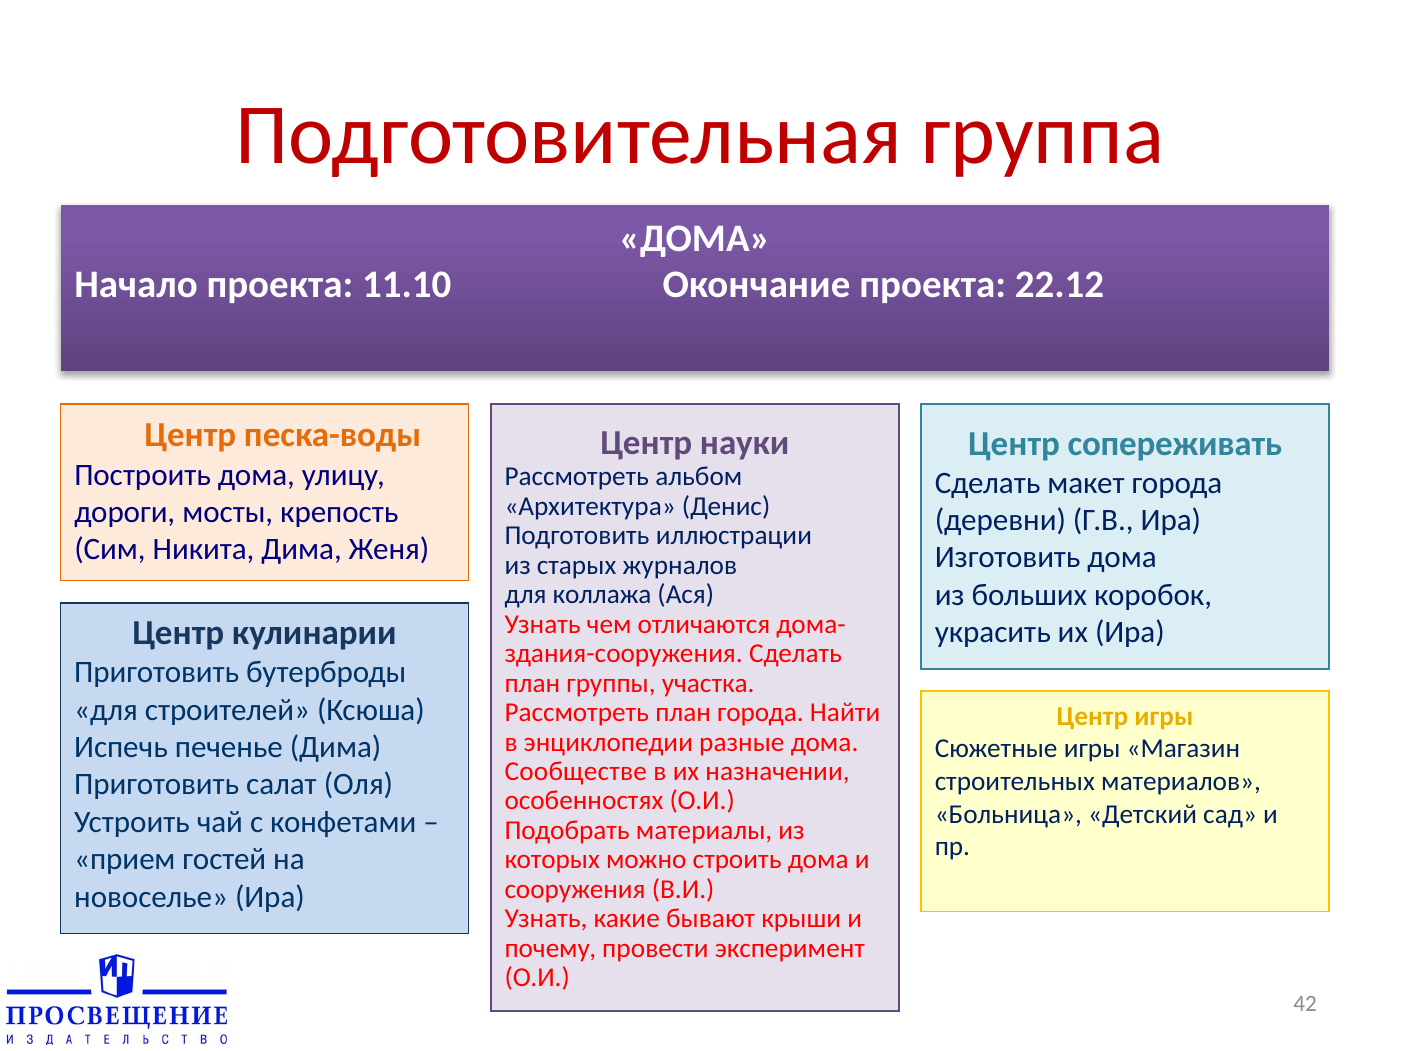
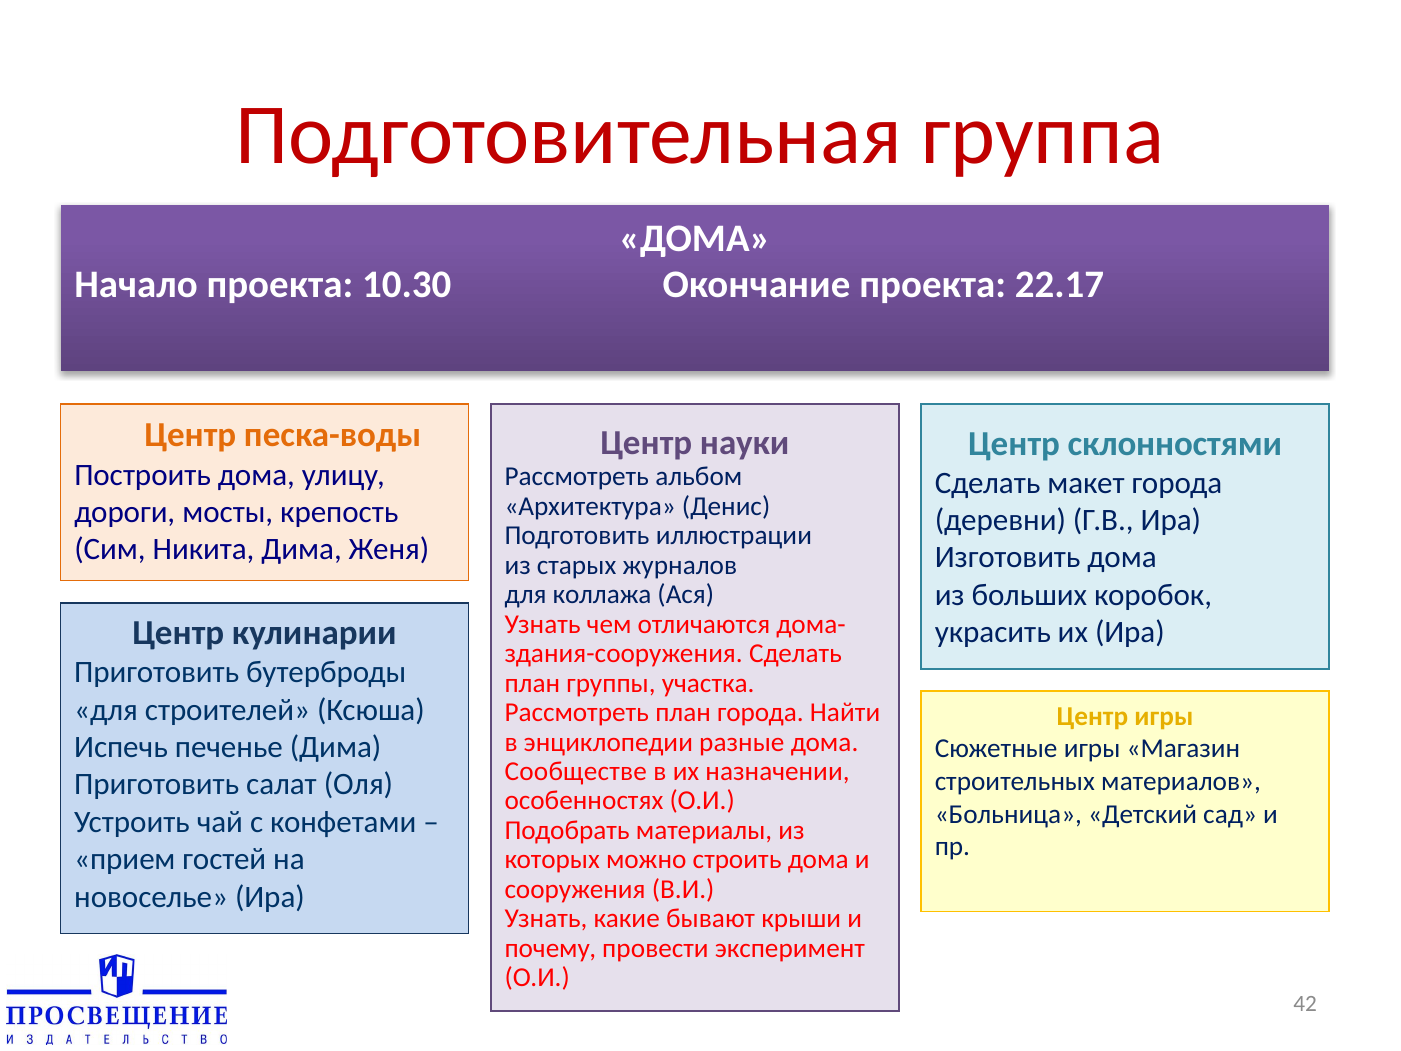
11.10: 11.10 -> 10.30
22.12: 22.12 -> 22.17
сопереживать: сопереживать -> склонностями
